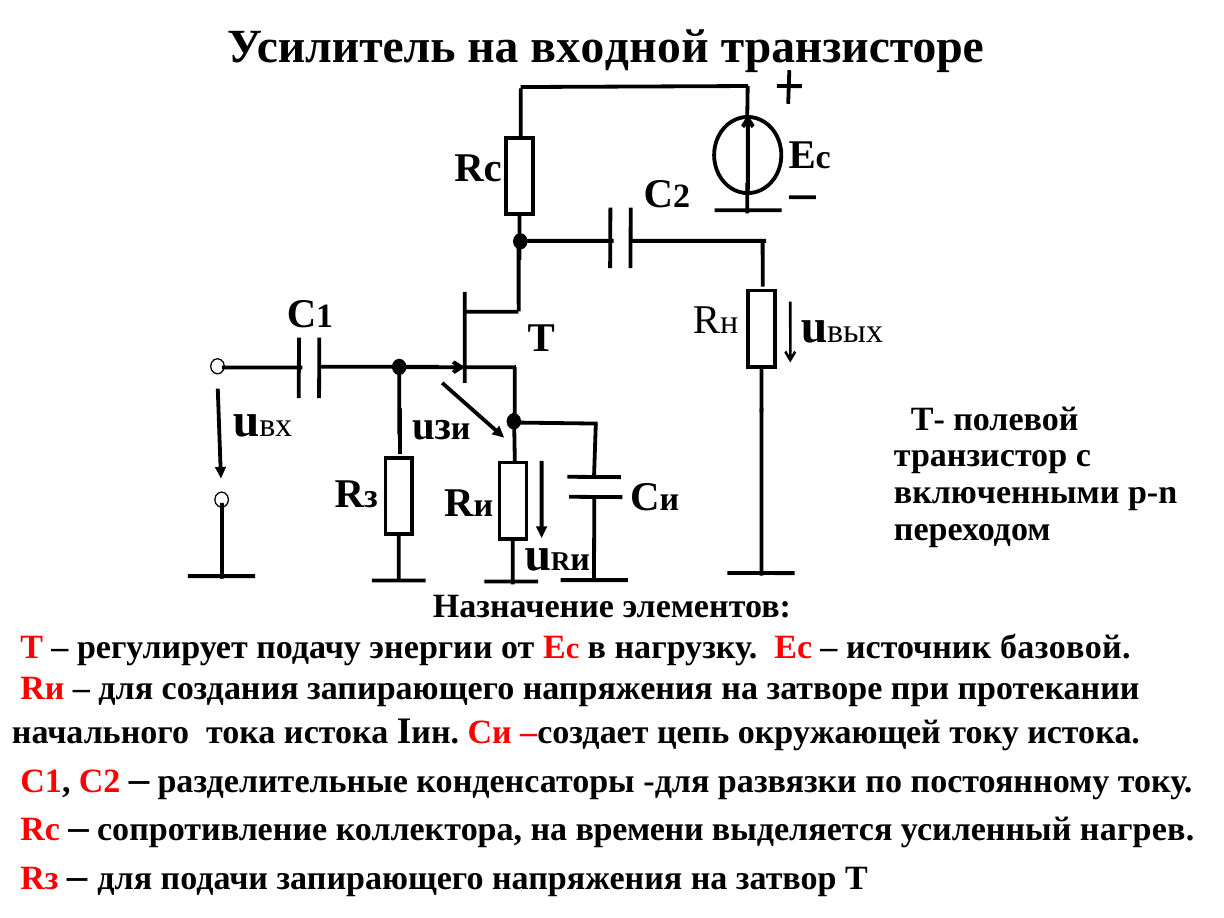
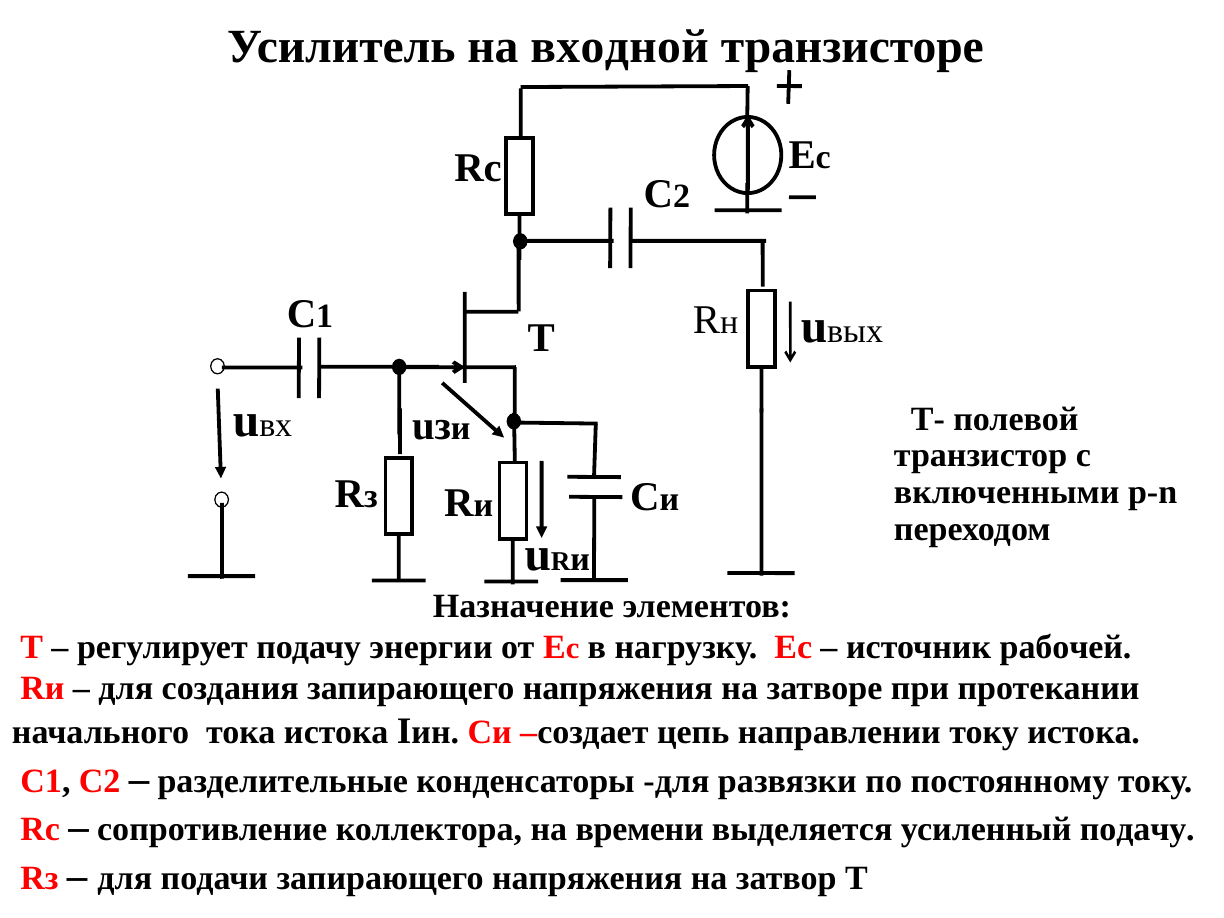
базовой: базовой -> рабочей
окружающей: окружающей -> направлении
усиленный нагрев: нагрев -> подачу
